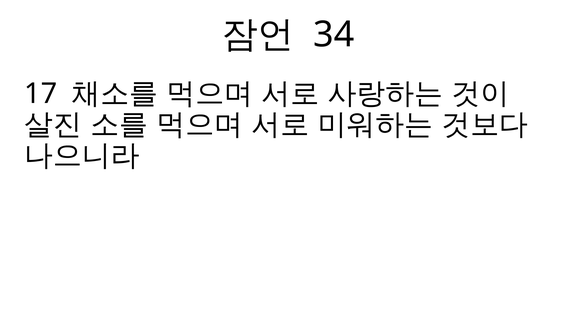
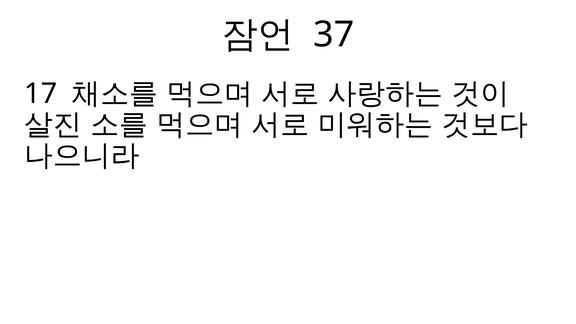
34: 34 -> 37
